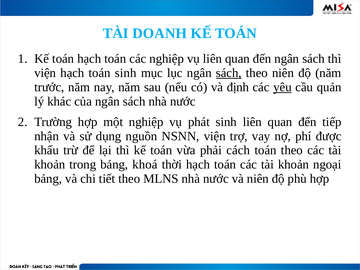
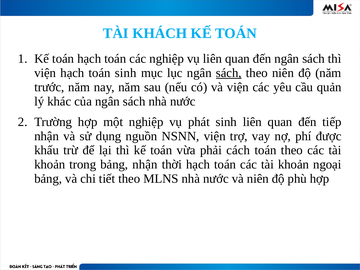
DOANH: DOANH -> KHÁCH
và định: định -> viện
yêu underline: present -> none
bảng khoá: khoá -> nhận
